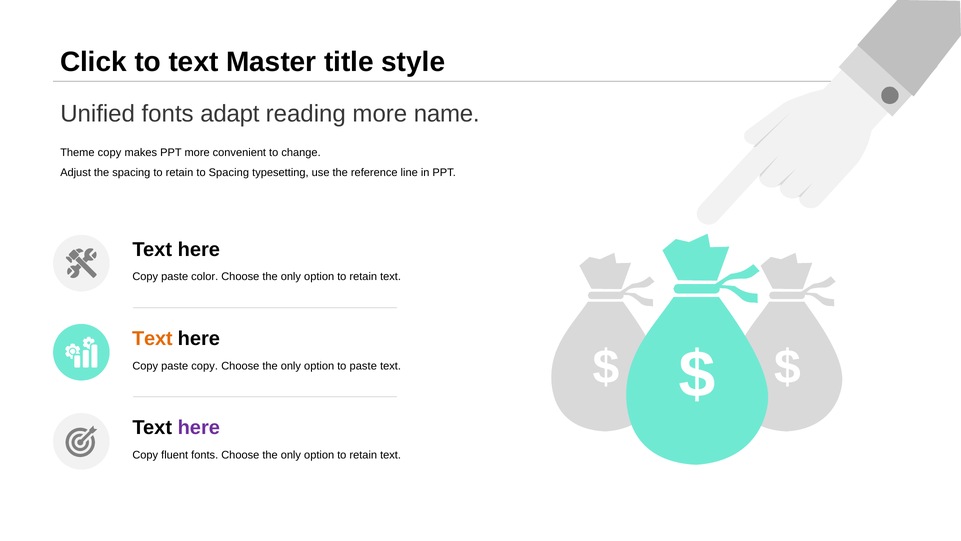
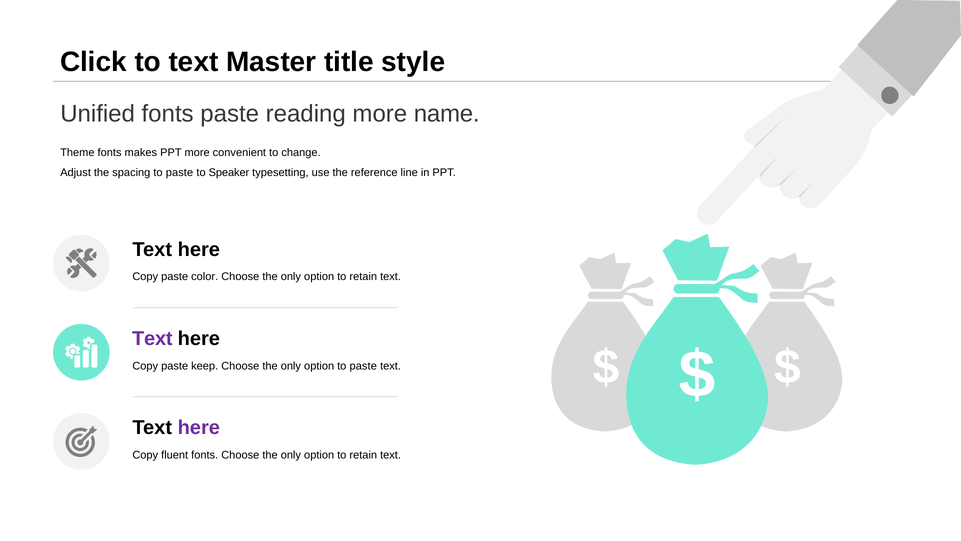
fonts adapt: adapt -> paste
Theme copy: copy -> fonts
spacing to retain: retain -> paste
to Spacing: Spacing -> Speaker
Text at (152, 338) colour: orange -> purple
paste copy: copy -> keep
